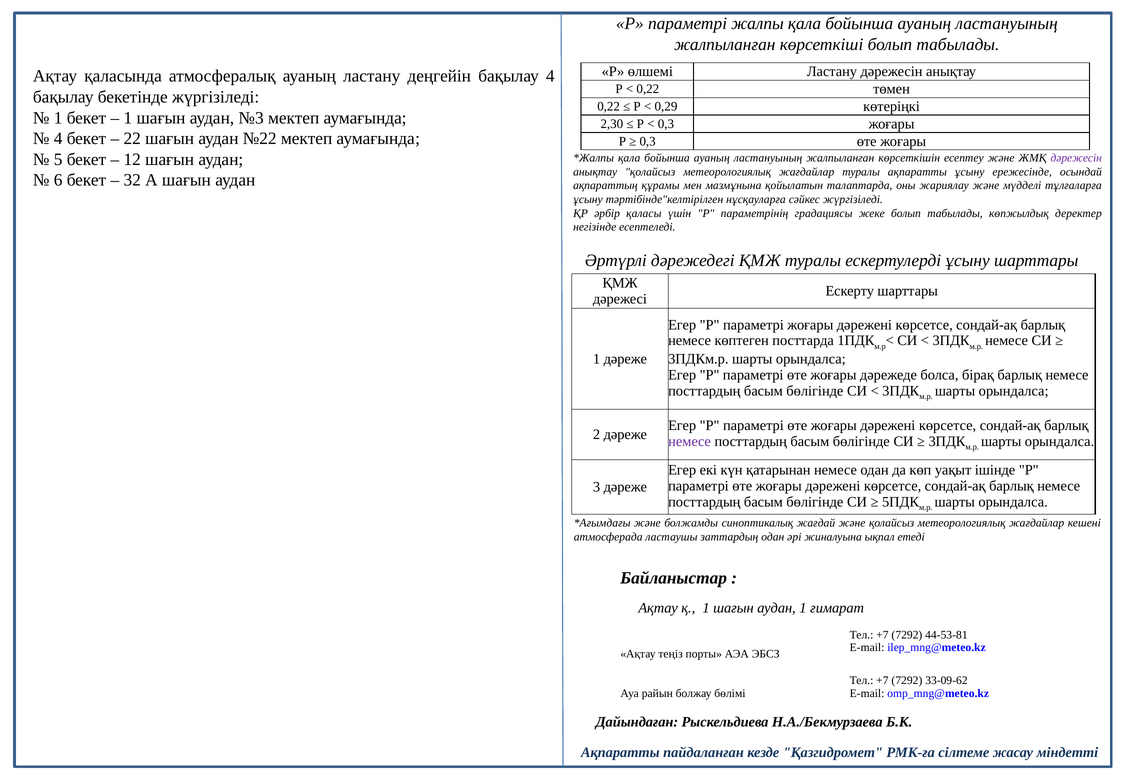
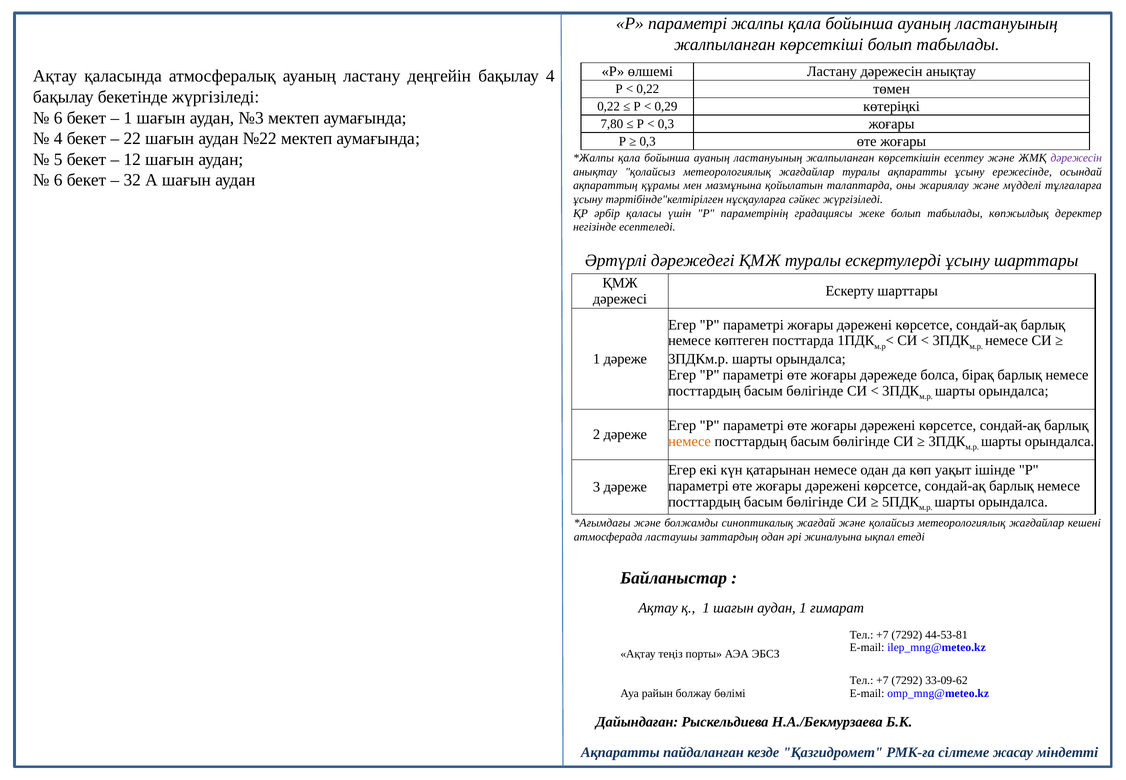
1 at (58, 118): 1 -> 6
2,30: 2,30 -> 7,80
немесе at (689, 441) colour: purple -> orange
